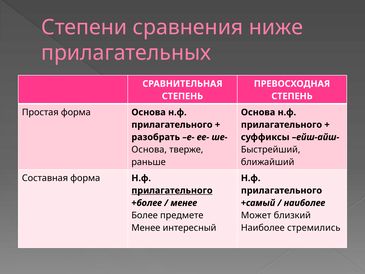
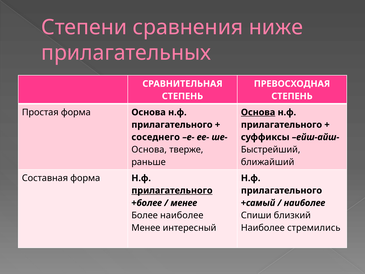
Основа at (258, 112) underline: none -> present
разобрать: разобрать -> соседнего
Более предмете: предмете -> наиболее
Может: Может -> Спиши
